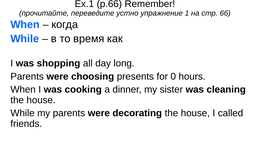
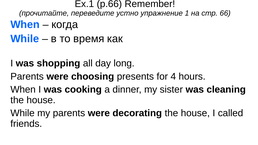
0: 0 -> 4
